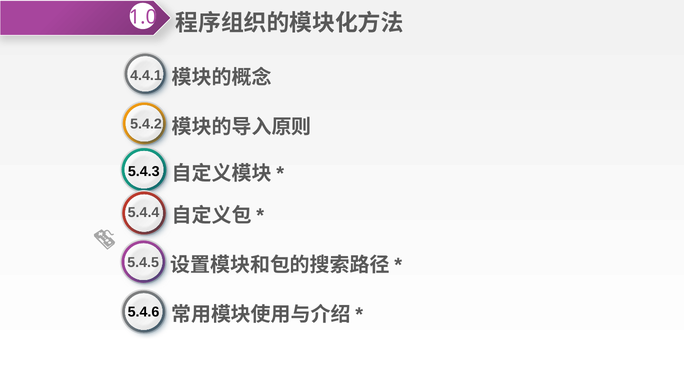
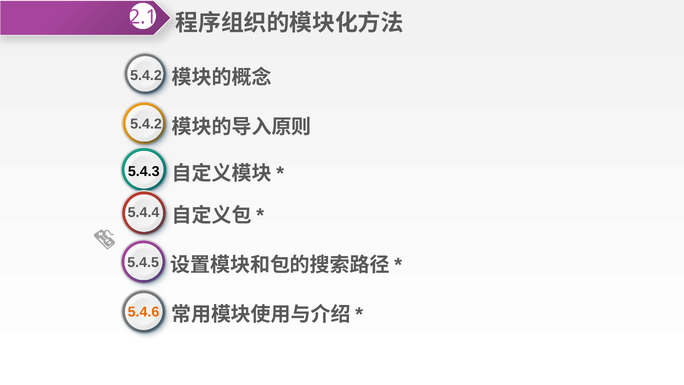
1.0: 1.0 -> 2.1
4.4.1 at (146, 75): 4.4.1 -> 5.4.2
5.4.6 colour: black -> orange
